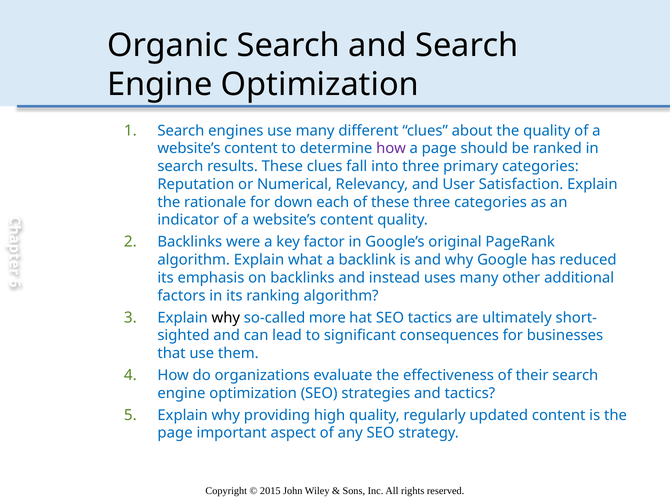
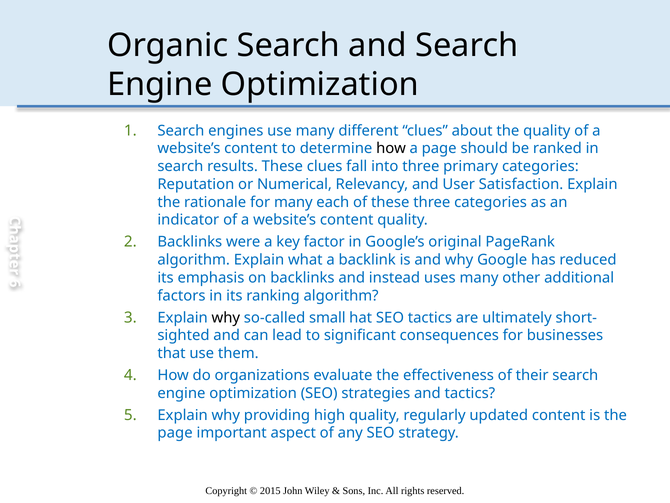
how at (391, 148) colour: purple -> black
for down: down -> many
more: more -> small
